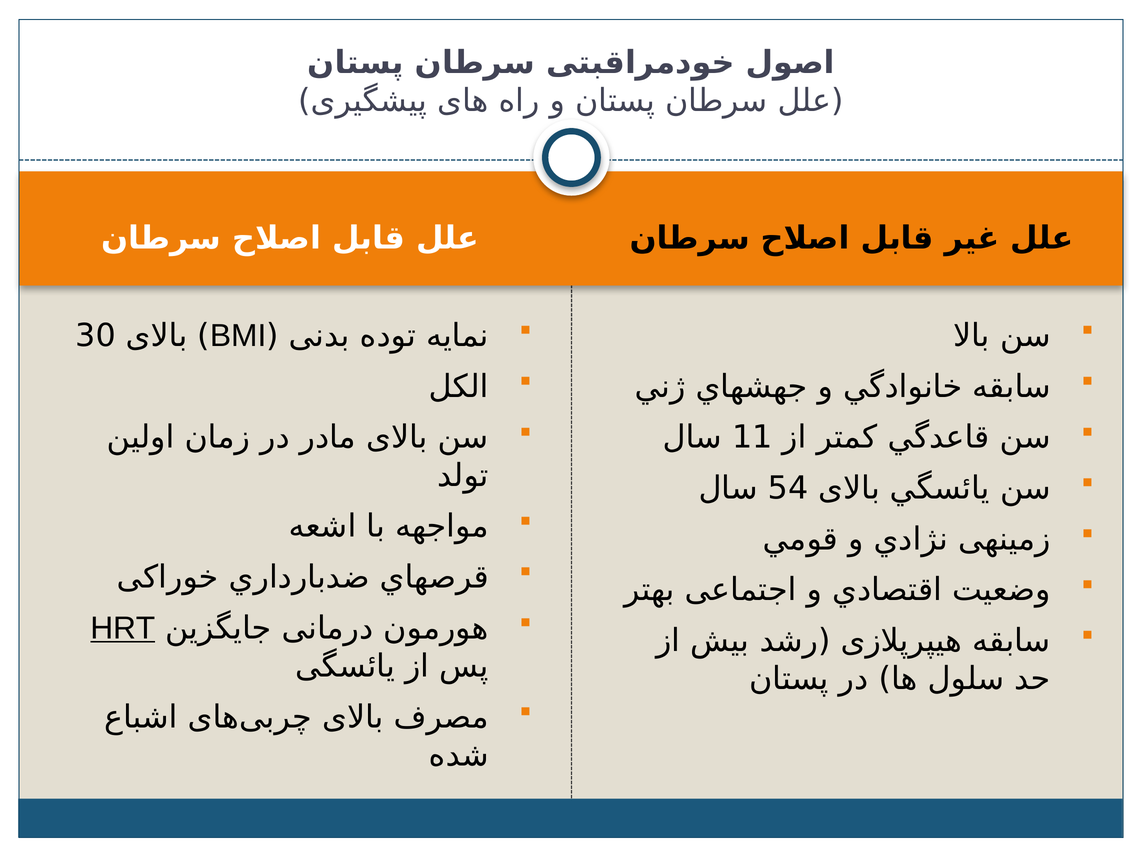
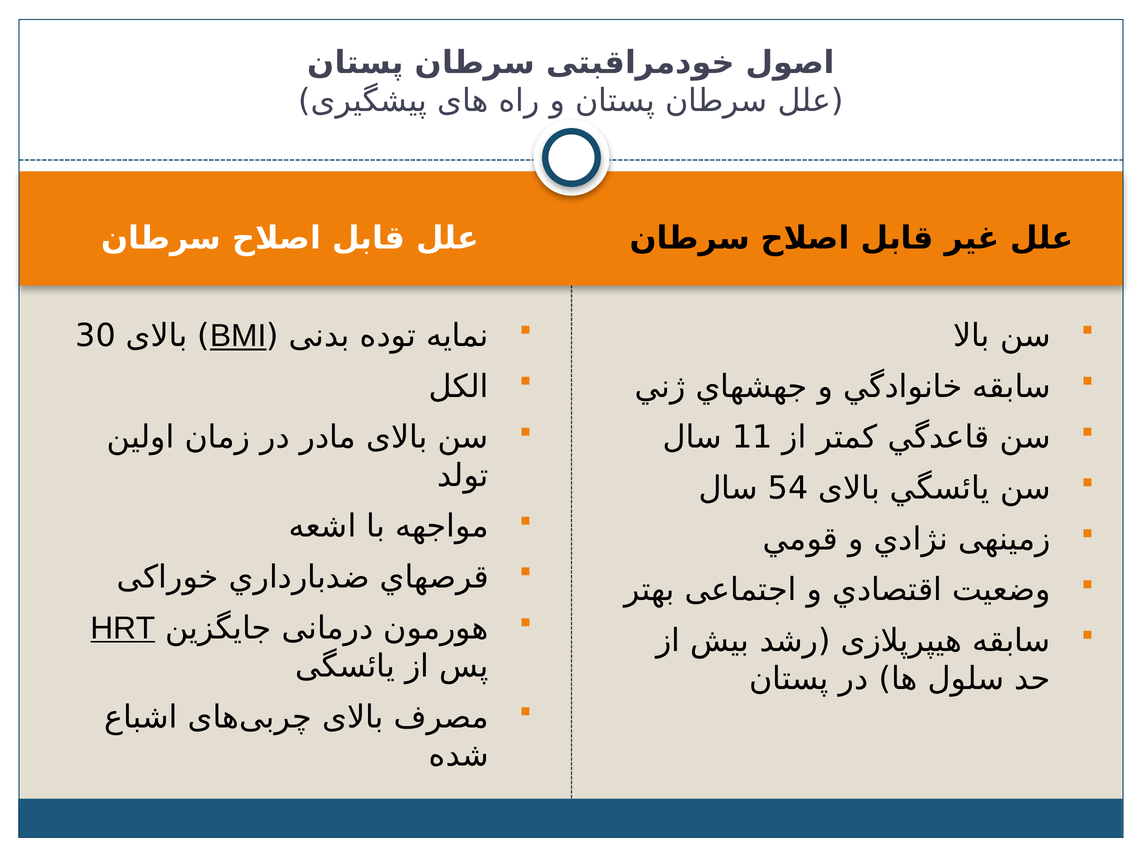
BMI underline: none -> present
